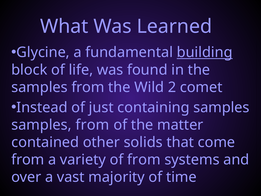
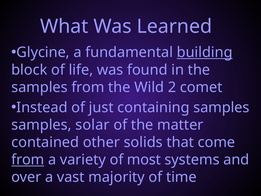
from at (92, 125): from -> solar
from at (28, 160) underline: none -> present
of from: from -> most
